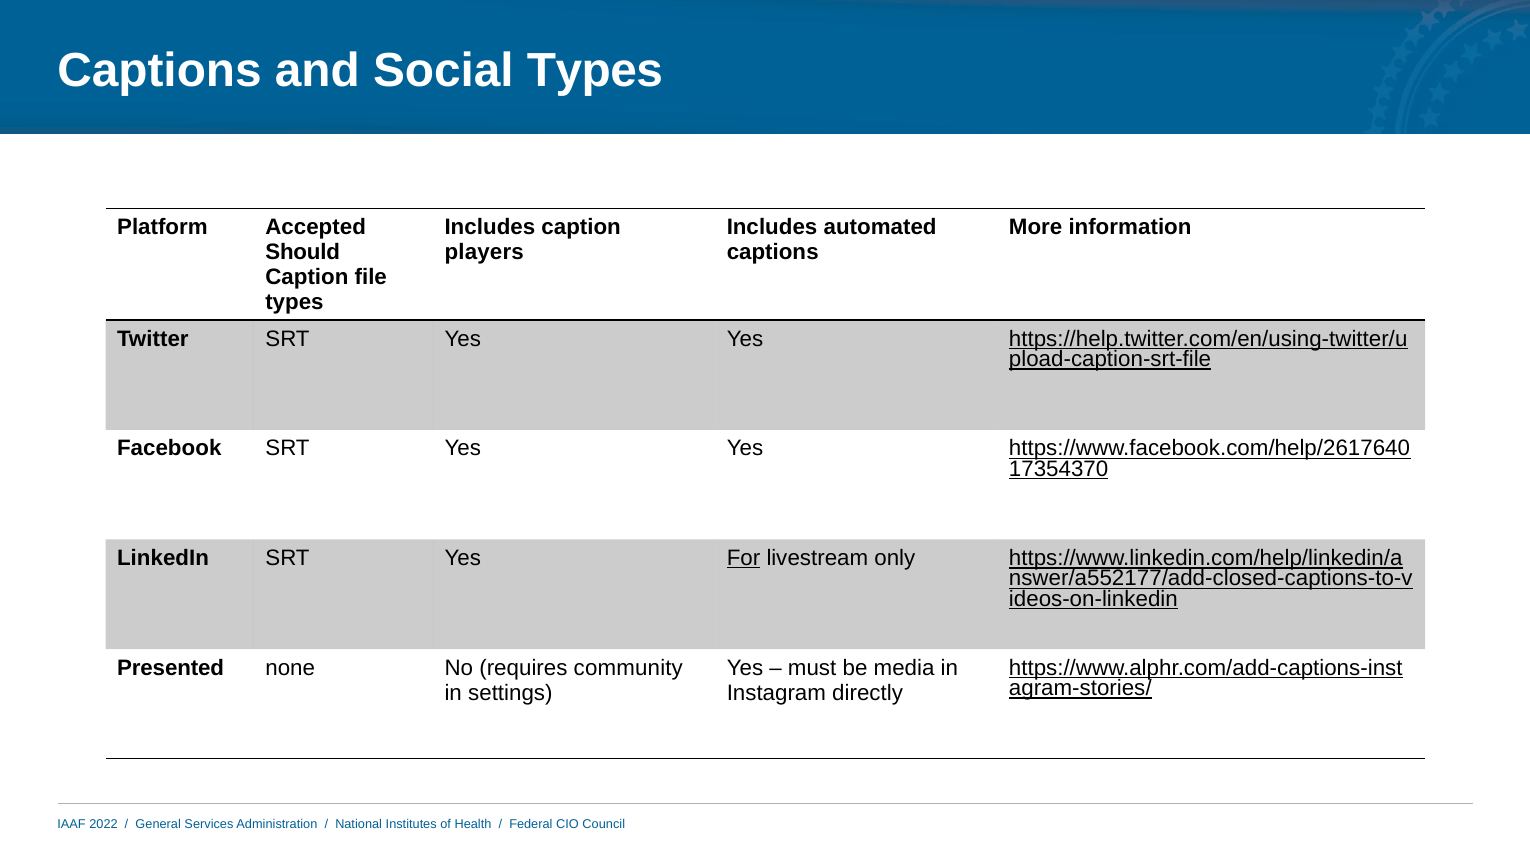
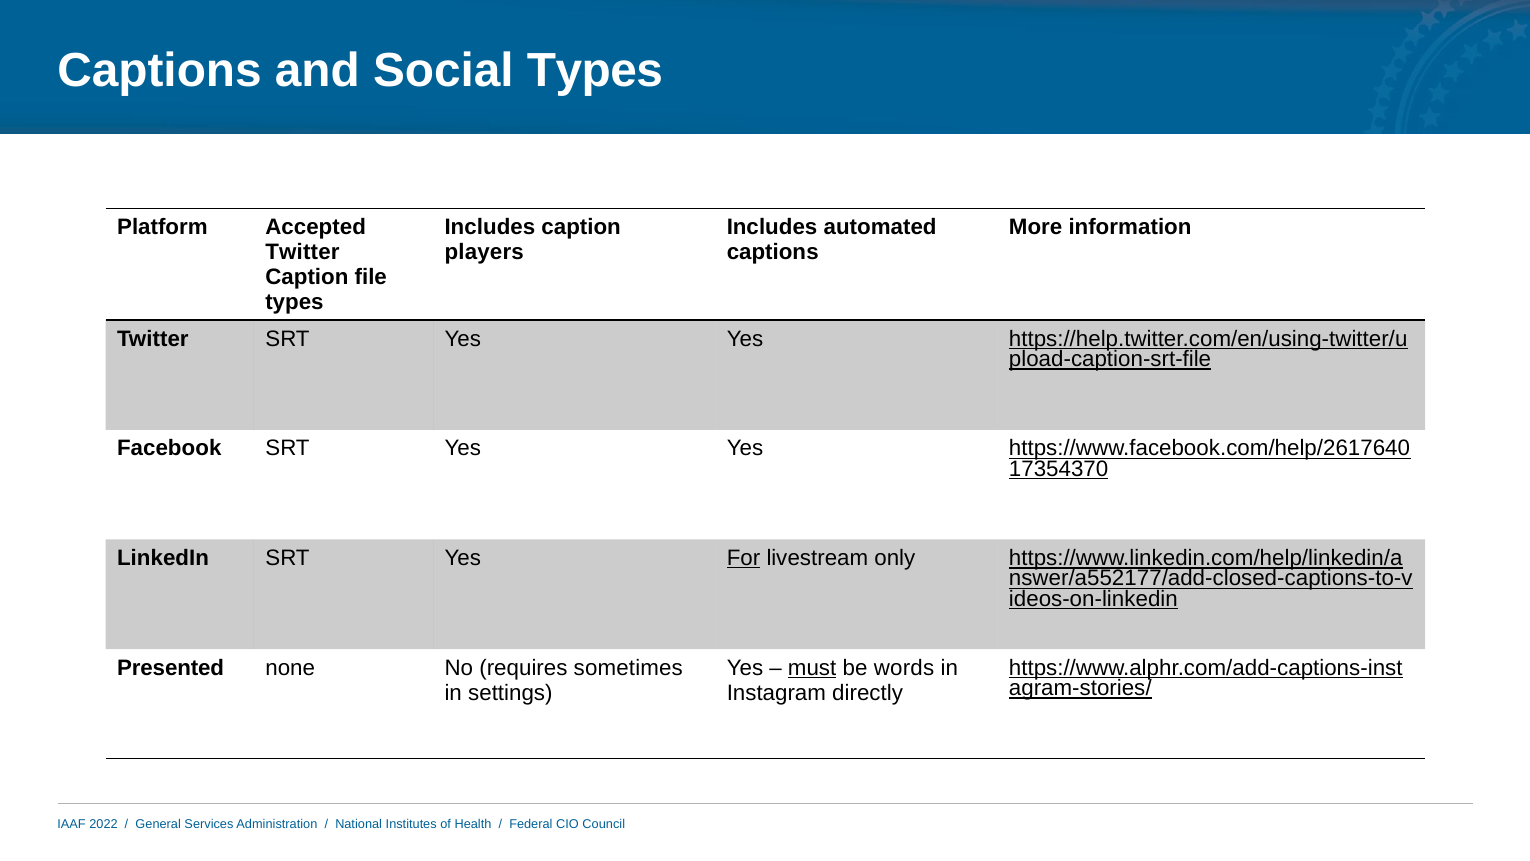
Should at (303, 252): Should -> Twitter
community: community -> sometimes
must underline: none -> present
media: media -> words
